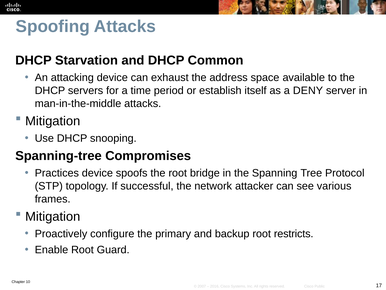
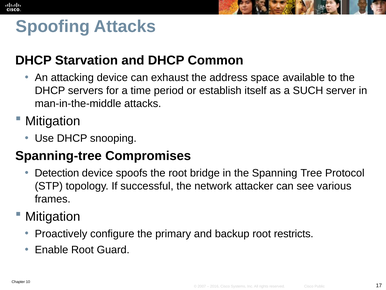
DENY: DENY -> SUCH
Practices: Practices -> Detection
